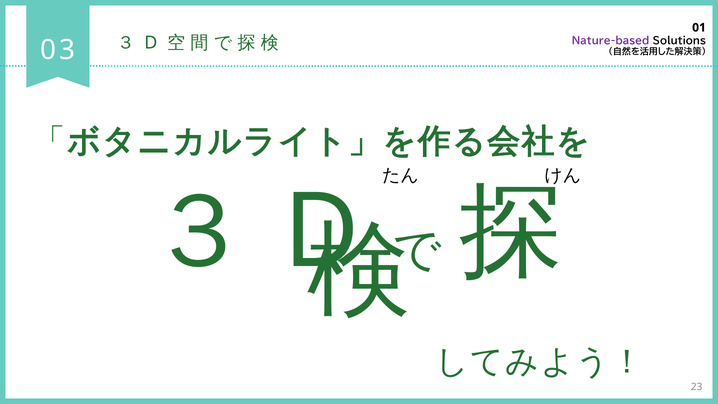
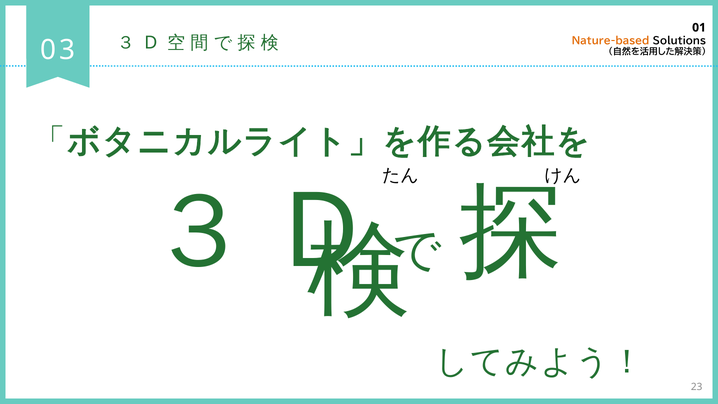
Nature-based colour: purple -> orange
